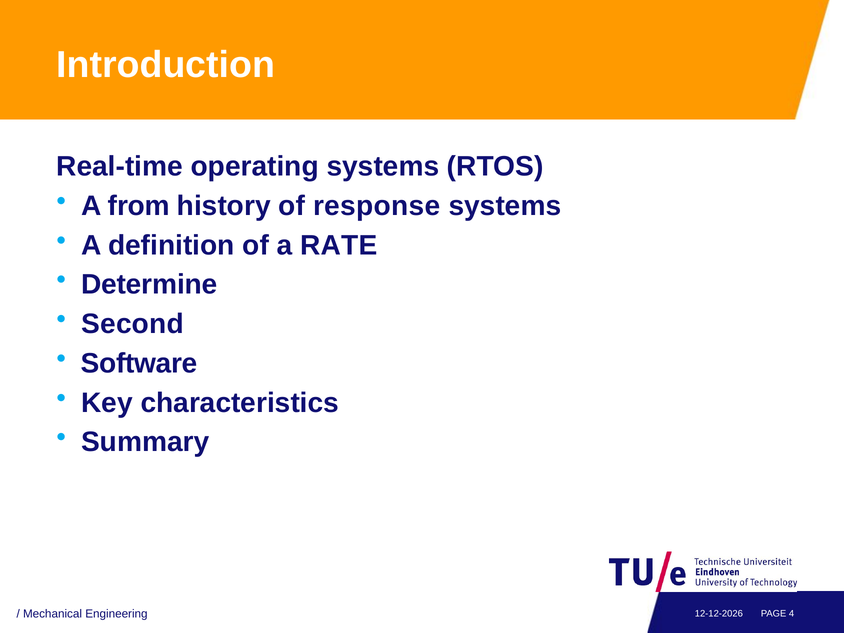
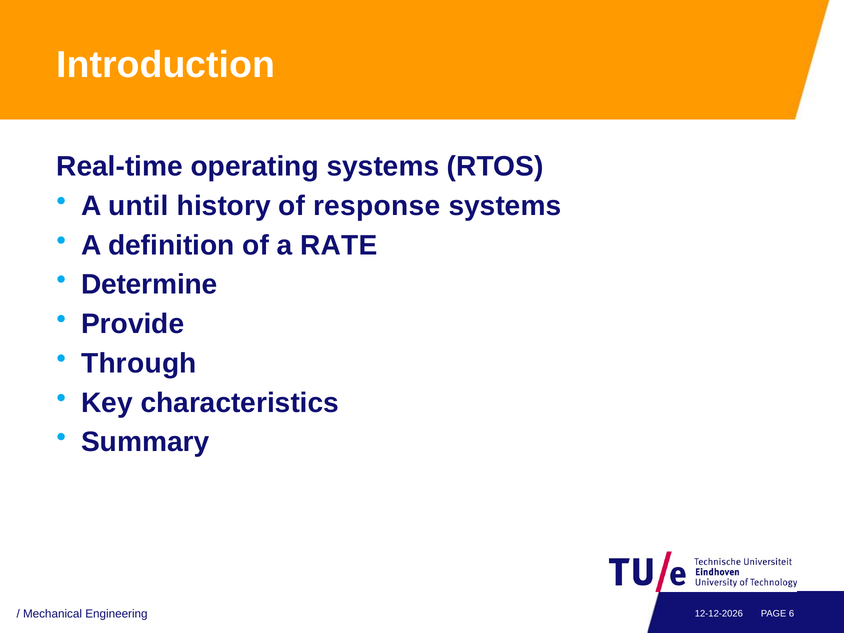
from: from -> until
Second: Second -> Provide
Software: Software -> Through
4: 4 -> 6
